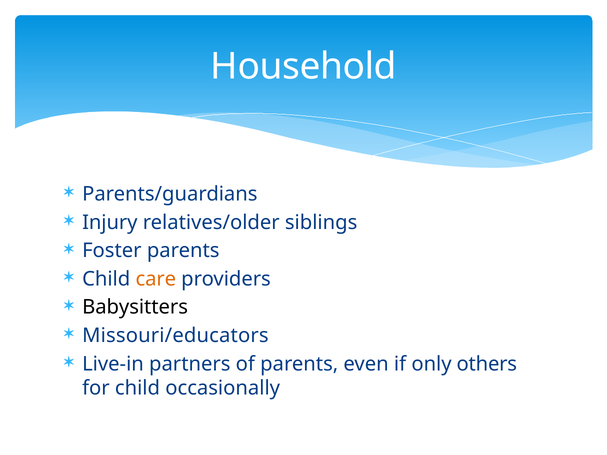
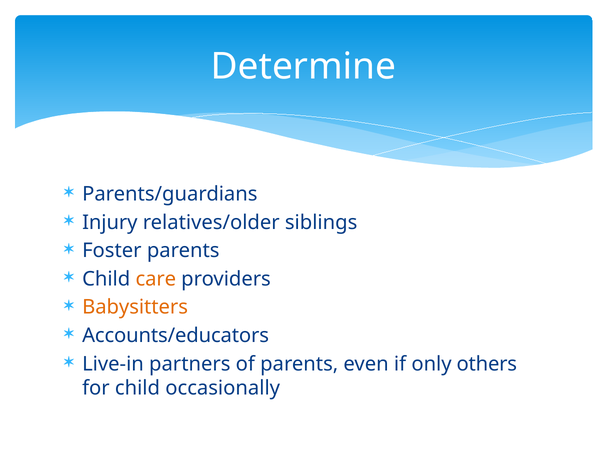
Household: Household -> Determine
Babysitters colour: black -> orange
Missouri/educators: Missouri/educators -> Accounts/educators
